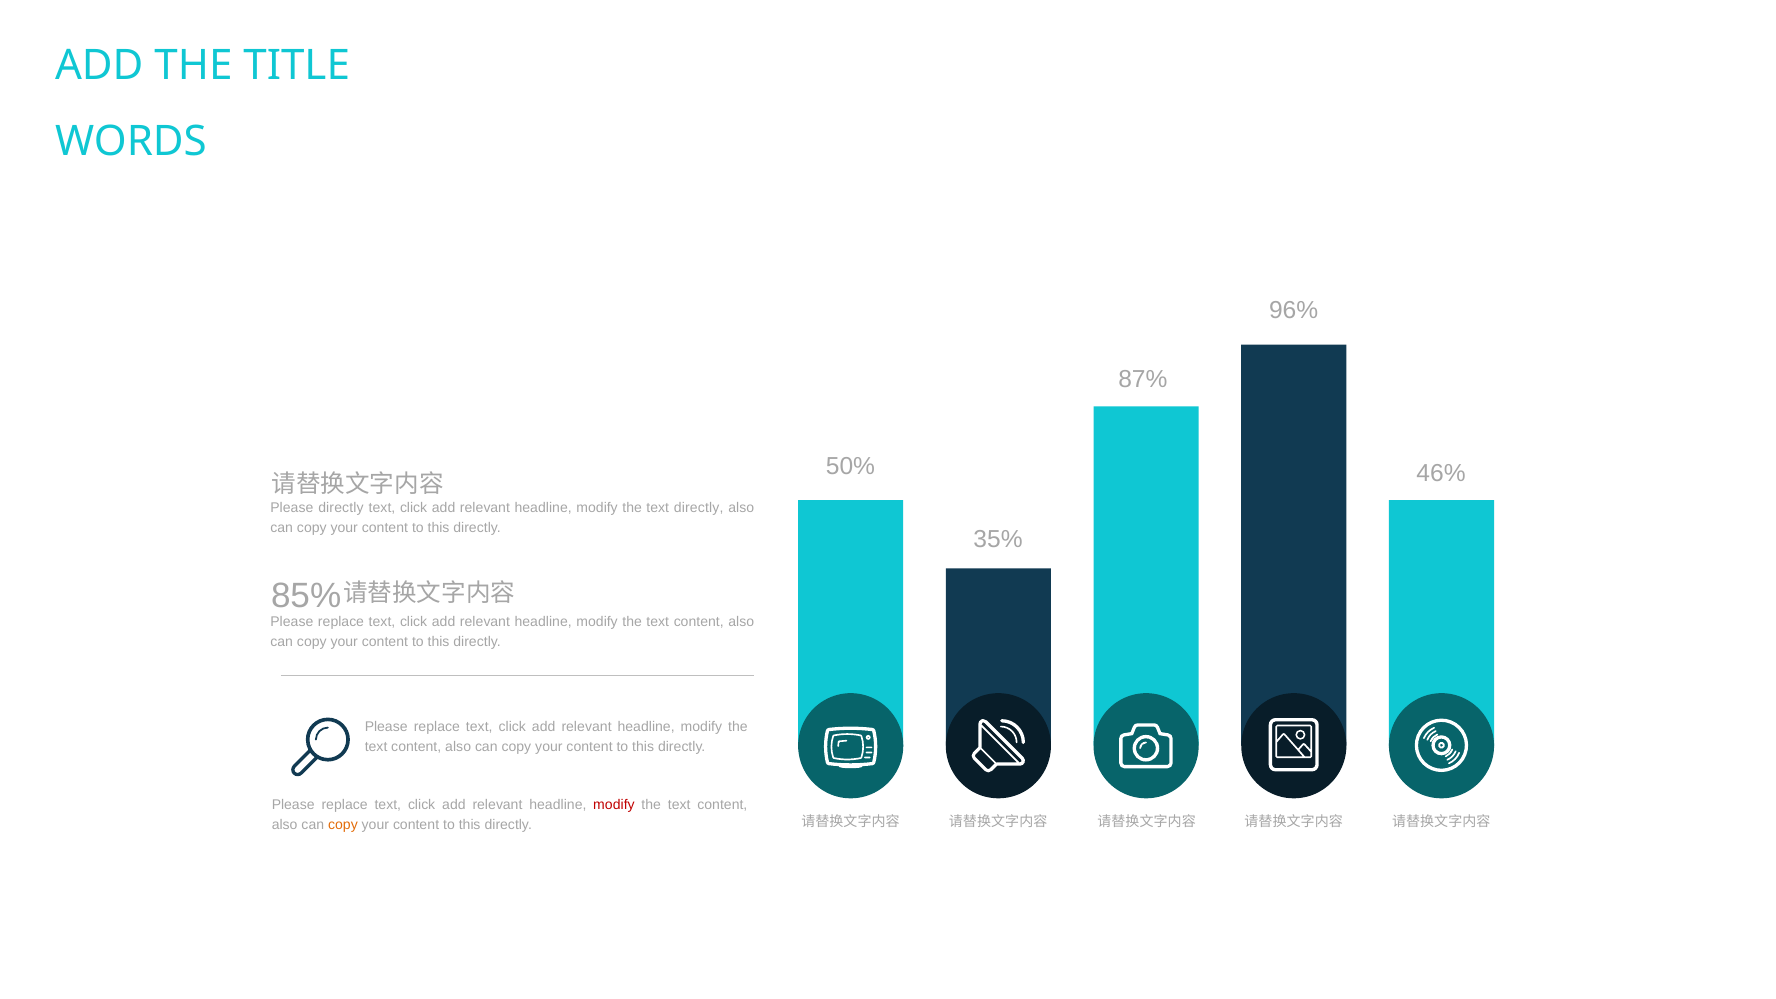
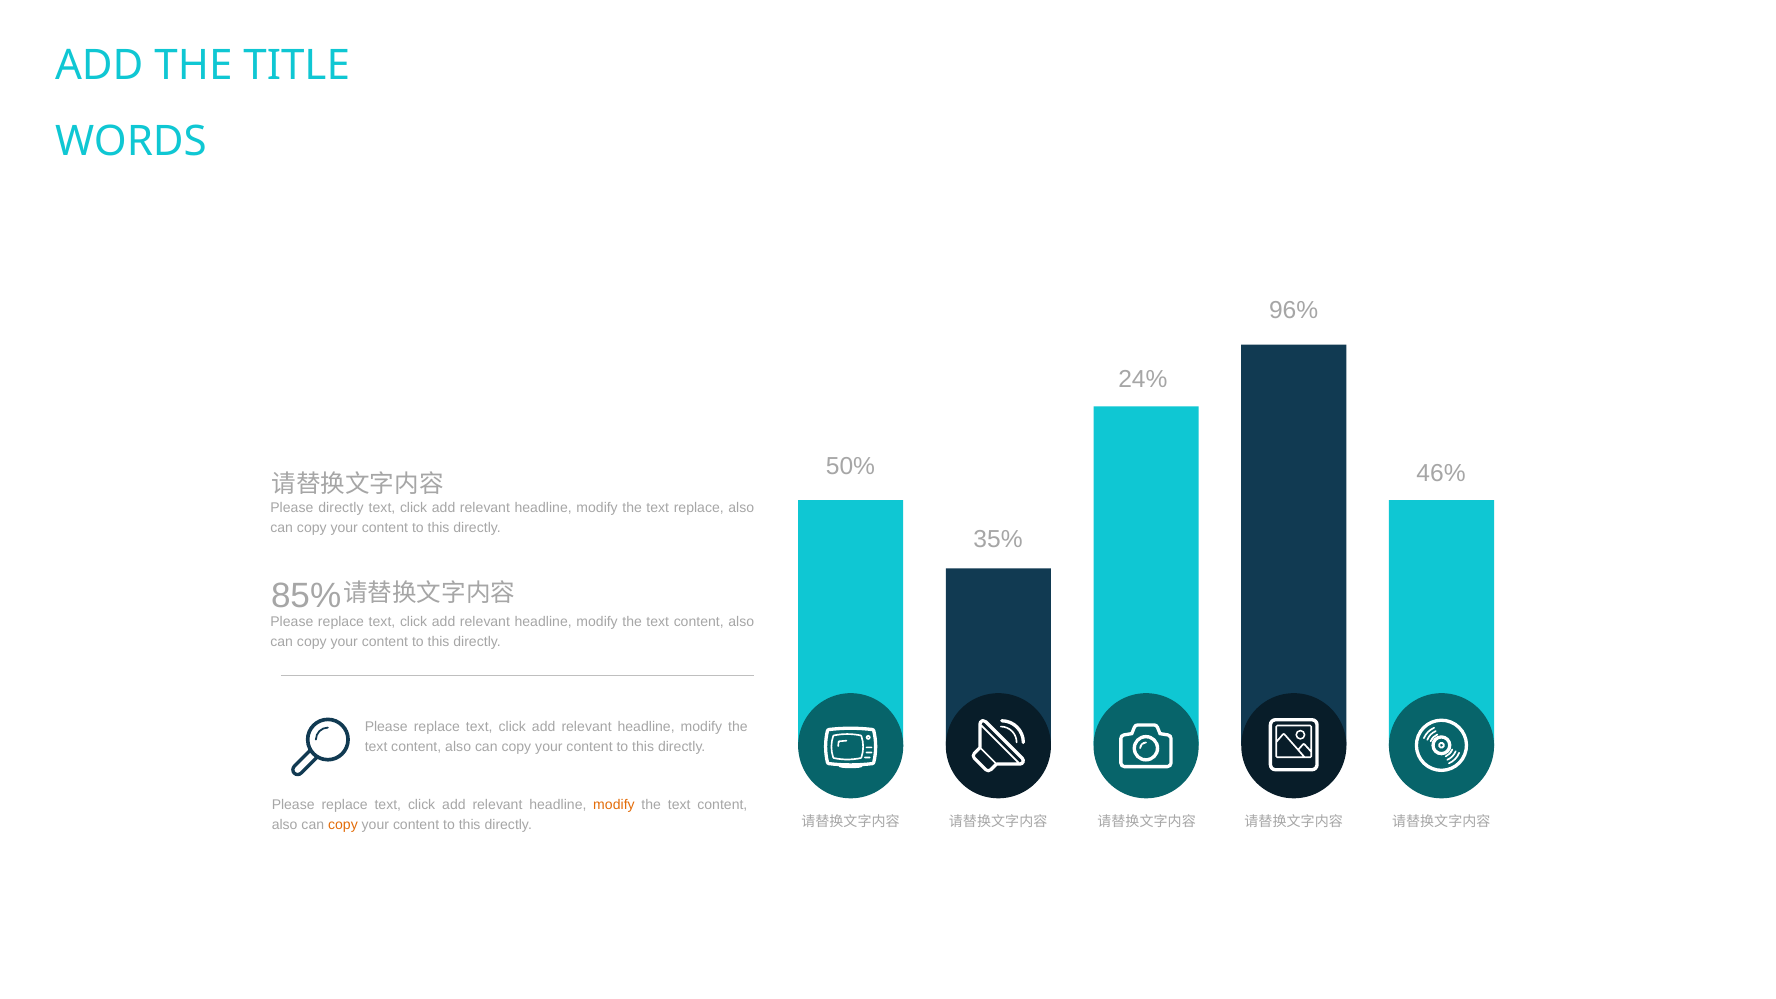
87%: 87% -> 24%
text directly: directly -> replace
modify at (614, 805) colour: red -> orange
